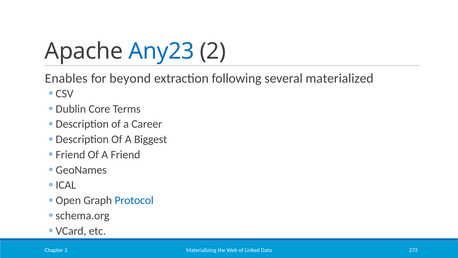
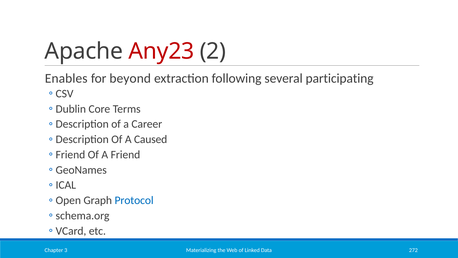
Any23 colour: blue -> red
materialized: materialized -> participating
Biggest: Biggest -> Caused
